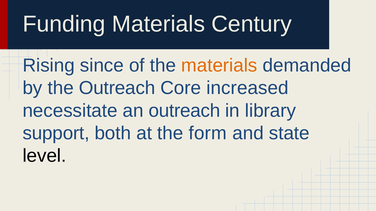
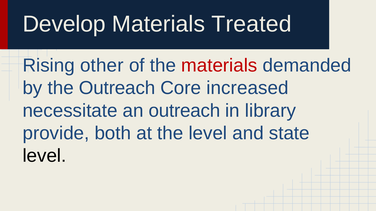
Funding: Funding -> Develop
Century: Century -> Treated
since: since -> other
materials at (219, 66) colour: orange -> red
support: support -> provide
the form: form -> level
